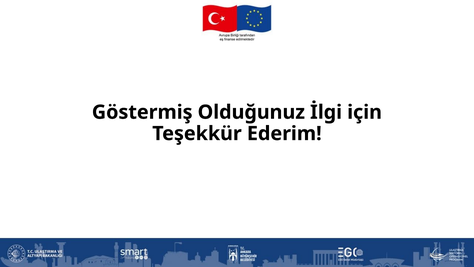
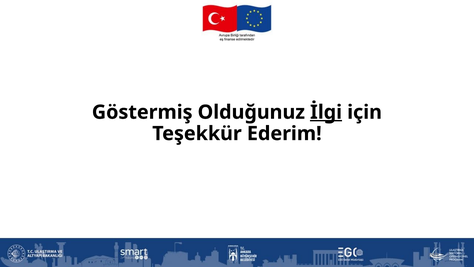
İlgi underline: none -> present
